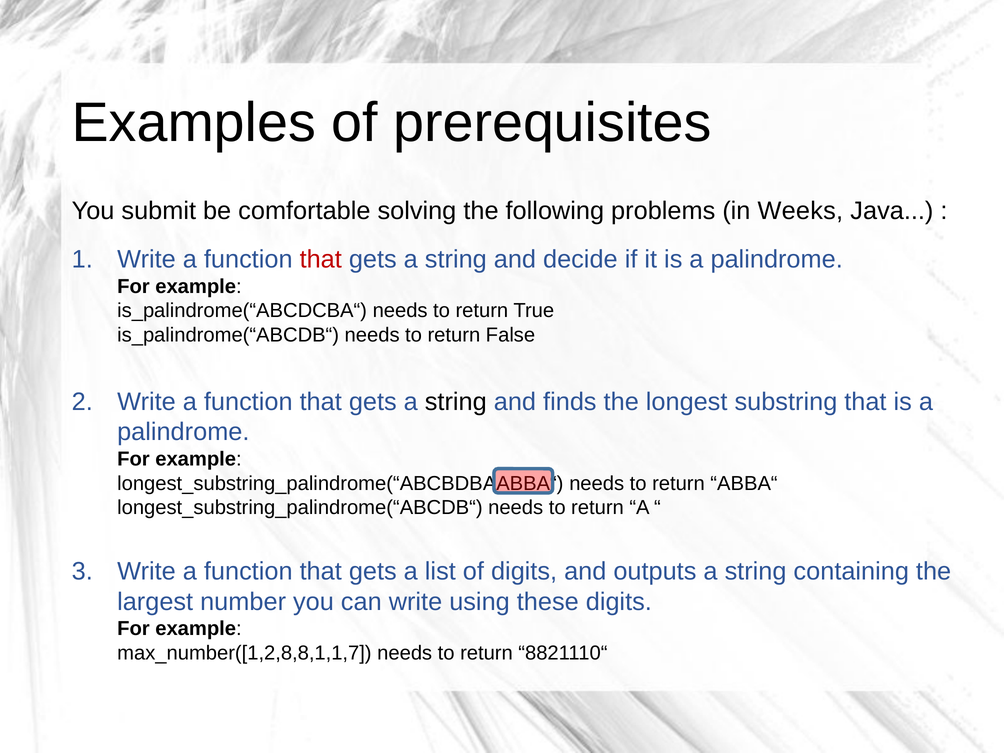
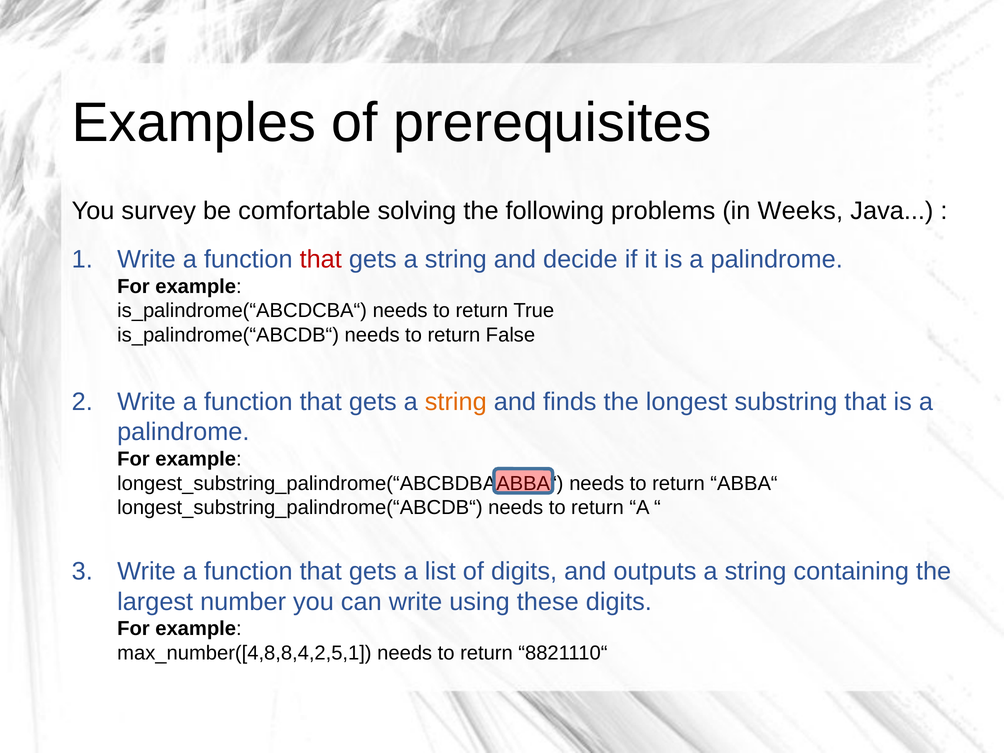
submit: submit -> survey
string at (456, 402) colour: black -> orange
max_number([1,2,8,8,1,1,7: max_number([1,2,8,8,1,1,7 -> max_number([4,8,8,4,2,5,1
